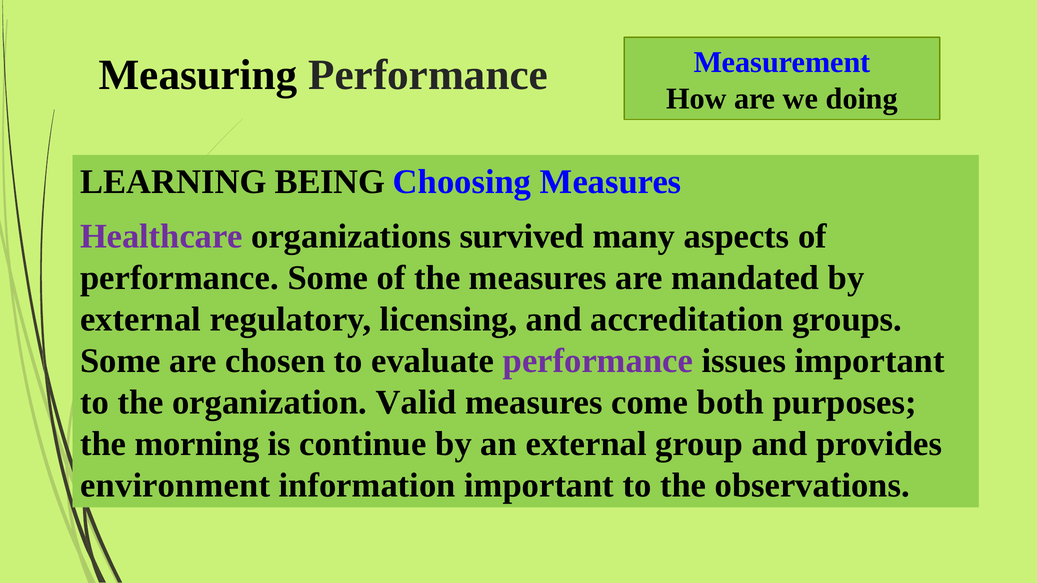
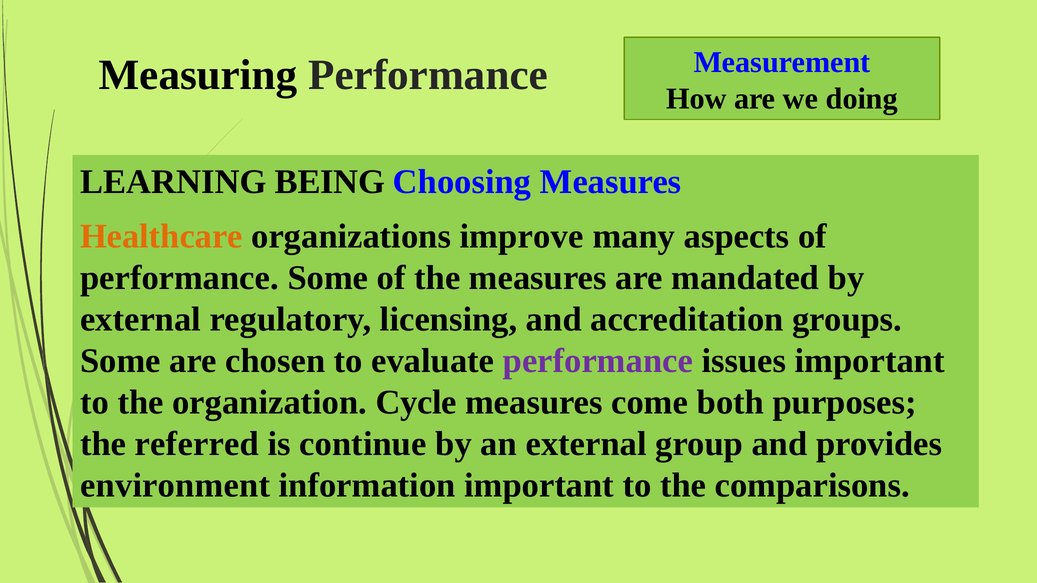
Healthcare colour: purple -> orange
survived: survived -> improve
Valid: Valid -> Cycle
morning: morning -> referred
observations: observations -> comparisons
